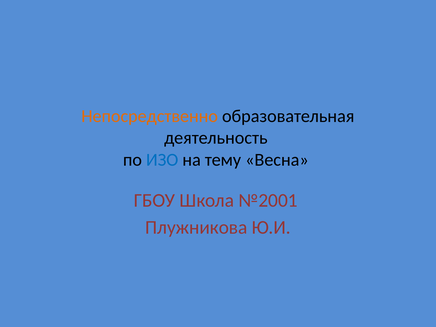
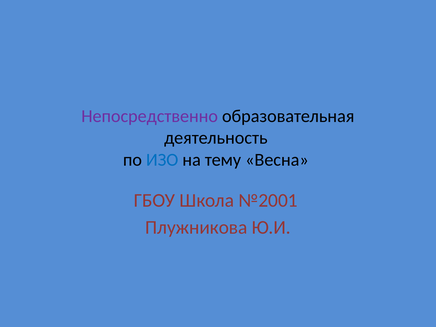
Непосредственно colour: orange -> purple
